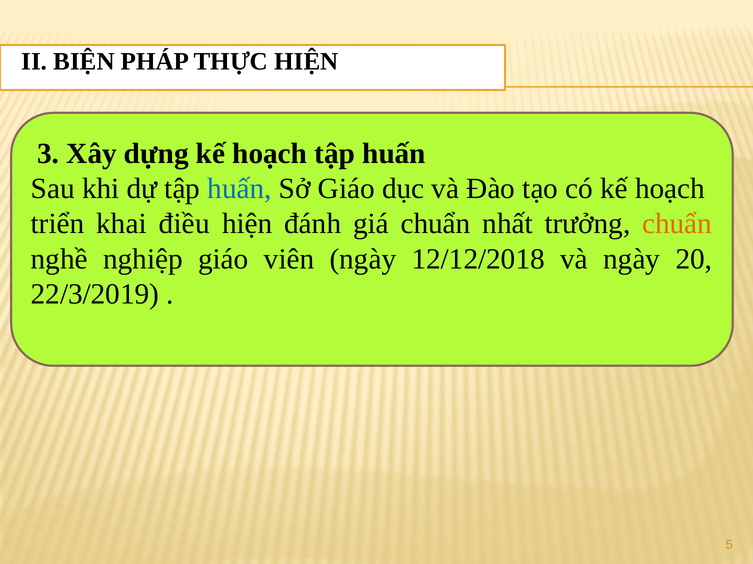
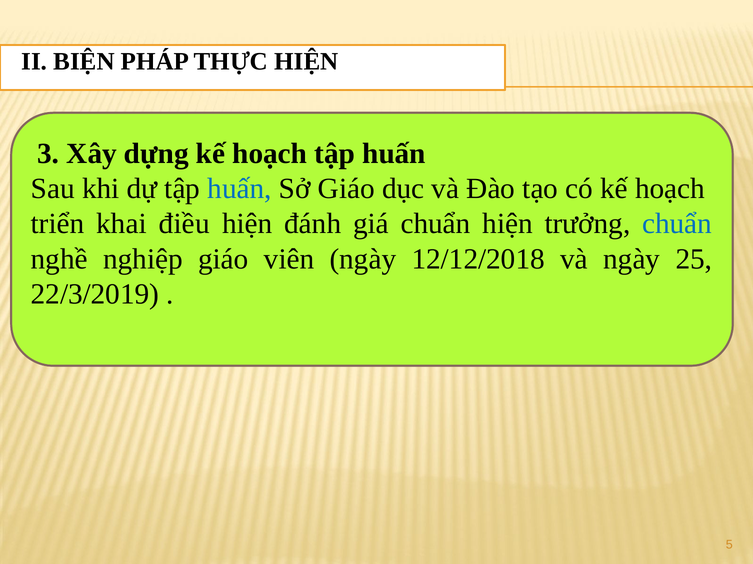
chuẩn nhất: nhất -> hiện
chuẩn at (677, 224) colour: orange -> blue
20: 20 -> 25
